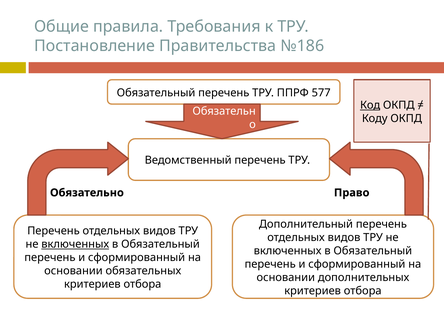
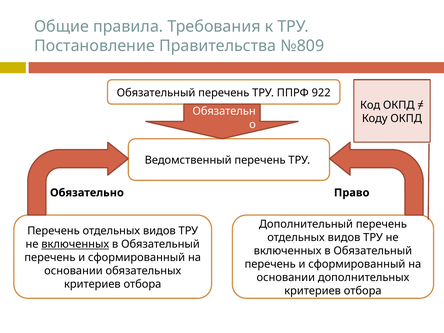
№186: №186 -> №809
577: 577 -> 922
Код underline: present -> none
